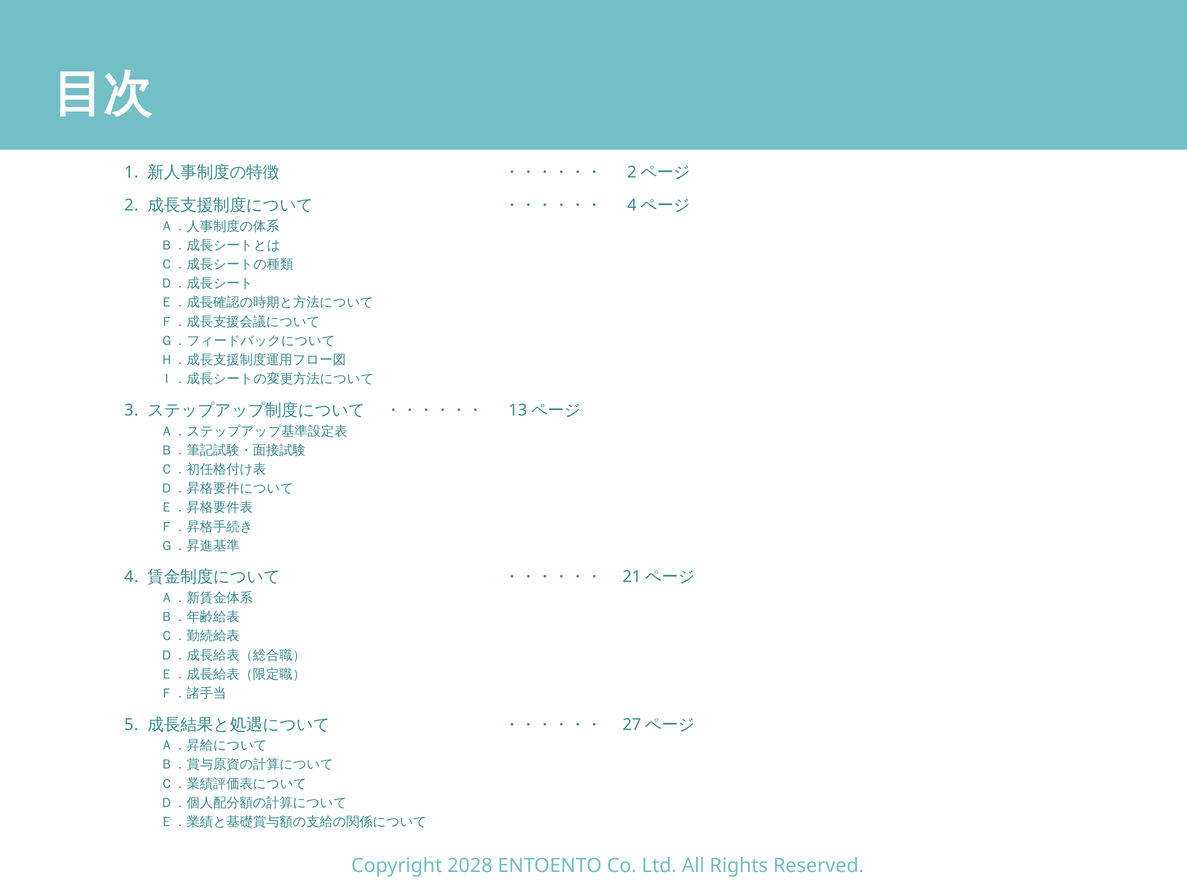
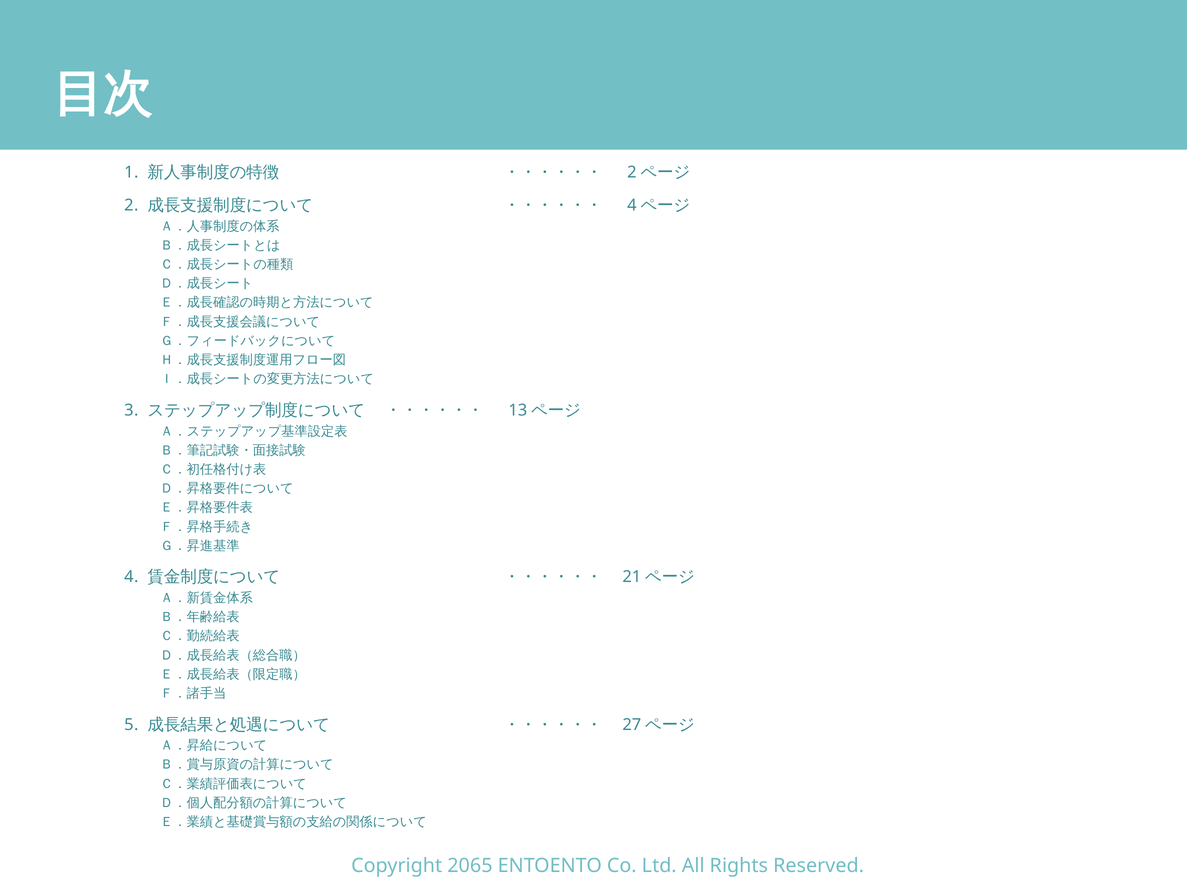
2028: 2028 -> 2065
